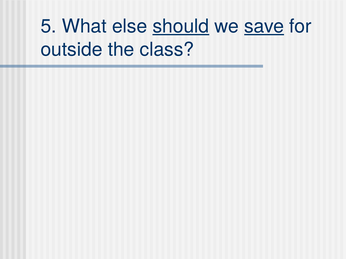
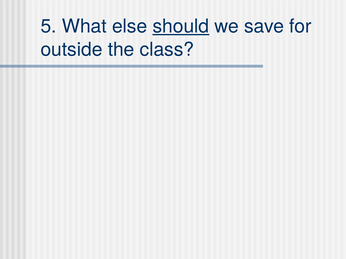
save underline: present -> none
